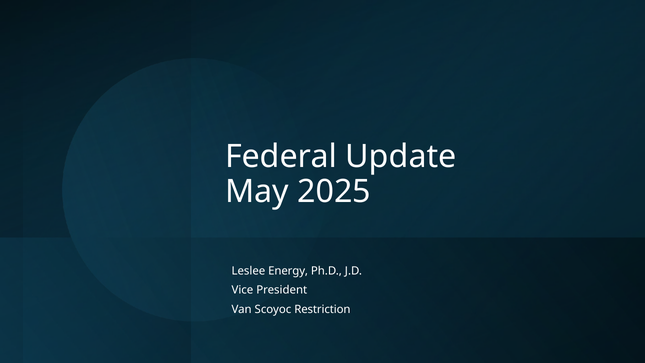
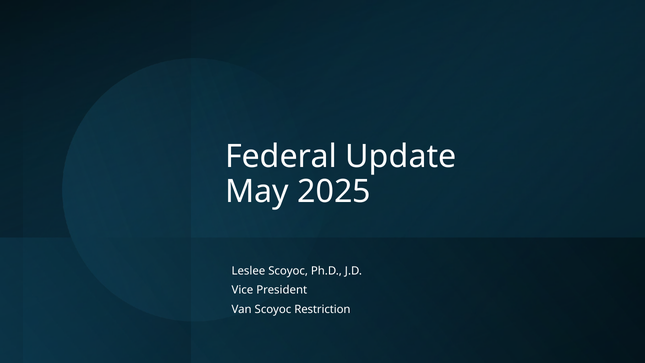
Leslee Energy: Energy -> Scoyoc
